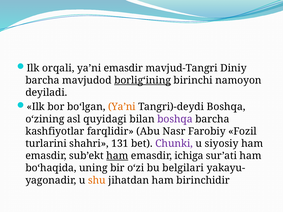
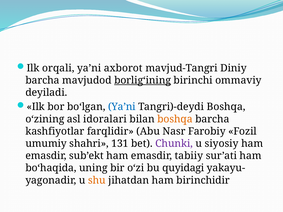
ya’ni emasdir: emasdir -> axborot
namoyon: namoyon -> ommaviy
Ya’ni at (122, 107) colour: orange -> blue
quyidagi: quyidagi -> idoralari
boshqa at (175, 119) colour: purple -> orange
turlarini: turlarini -> umumiy
ham at (117, 156) underline: present -> none
ichiga: ichiga -> tabiiy
belgilari: belgilari -> quyidagi
